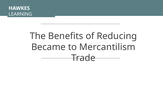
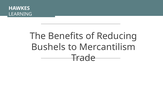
Became: Became -> Bushels
